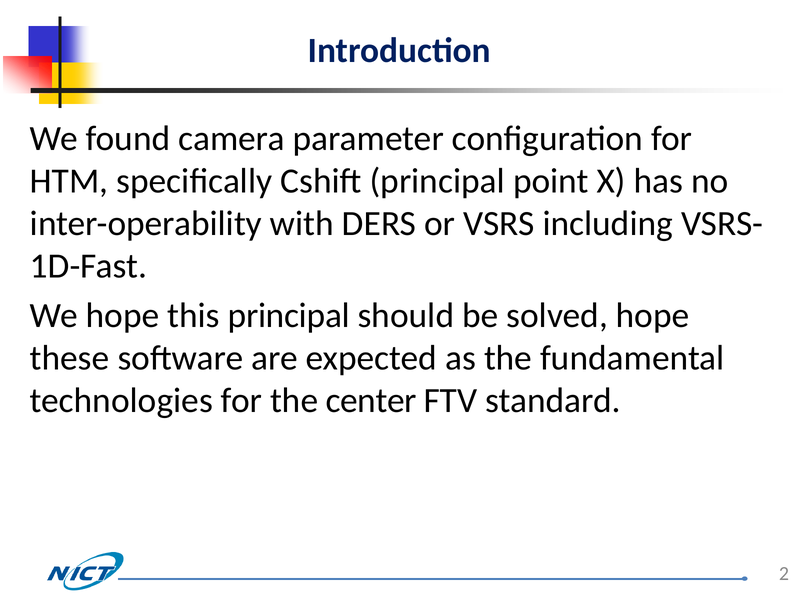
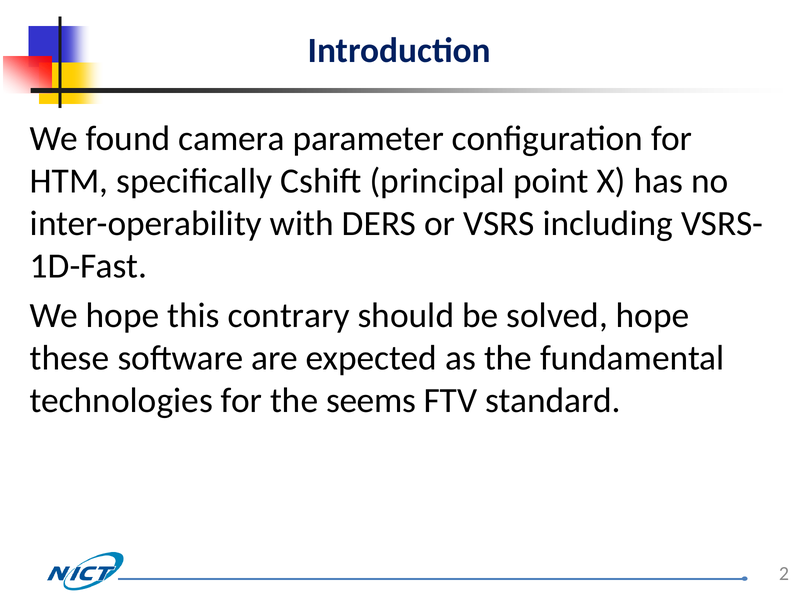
this principal: principal -> contrary
center: center -> seems
